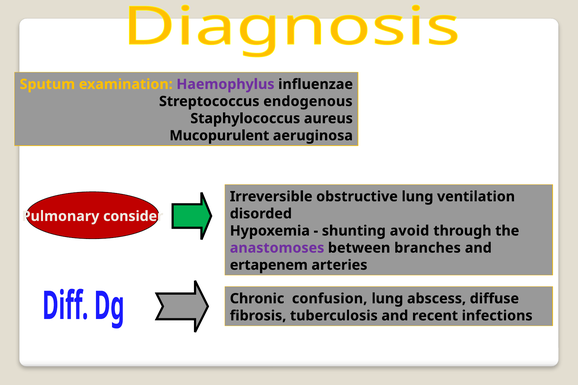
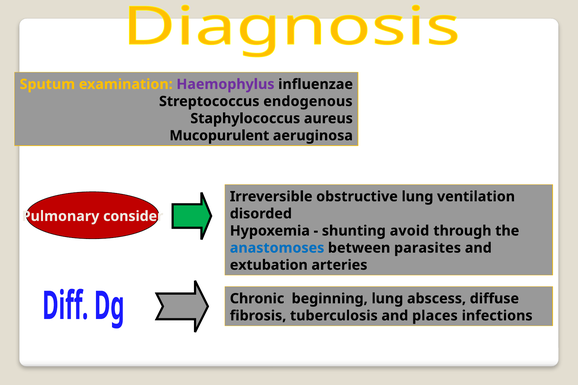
anastomoses colour: purple -> blue
branches: branches -> parasites
ertapenem: ertapenem -> extubation
confusion: confusion -> beginning
recent: recent -> places
